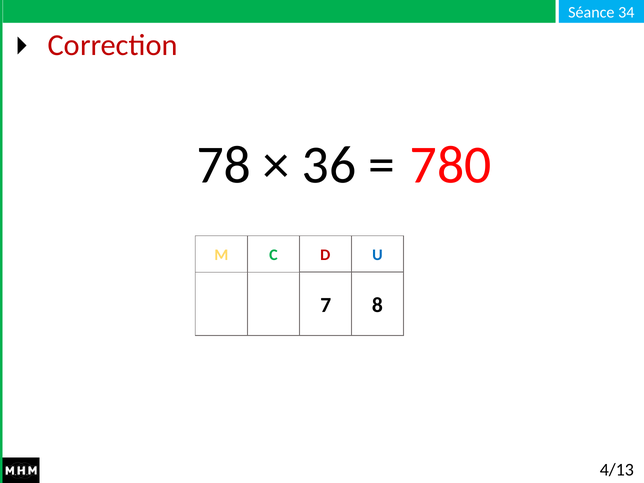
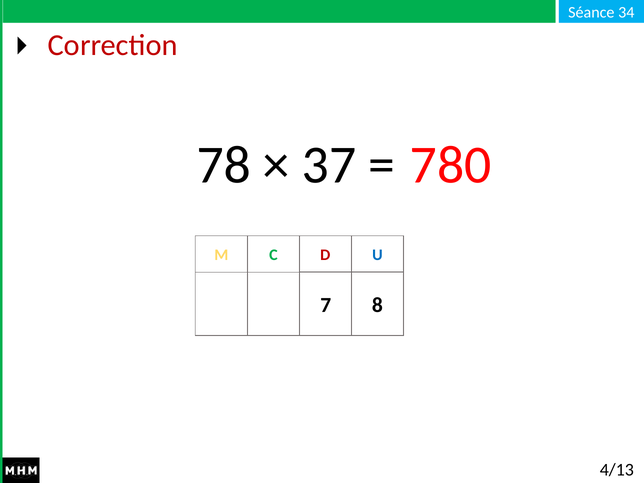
36: 36 -> 37
